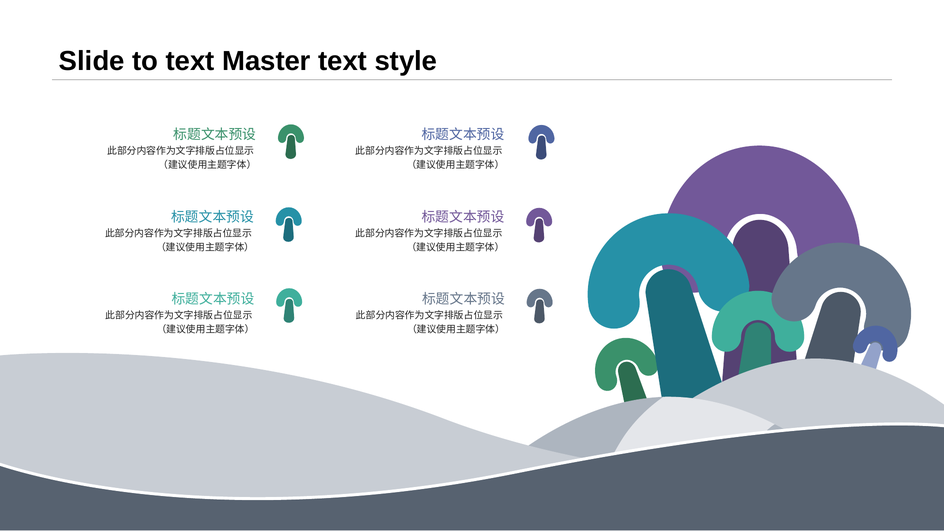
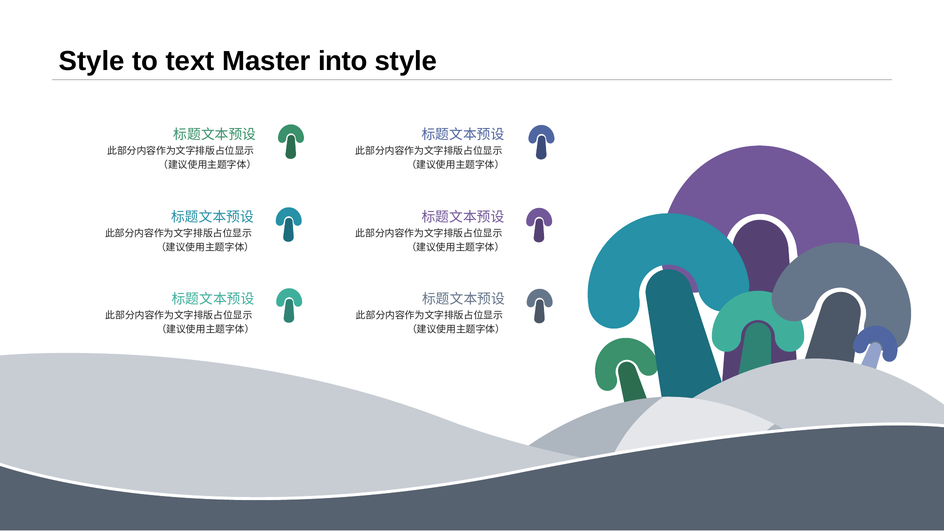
Slide at (92, 61): Slide -> Style
Master text: text -> into
